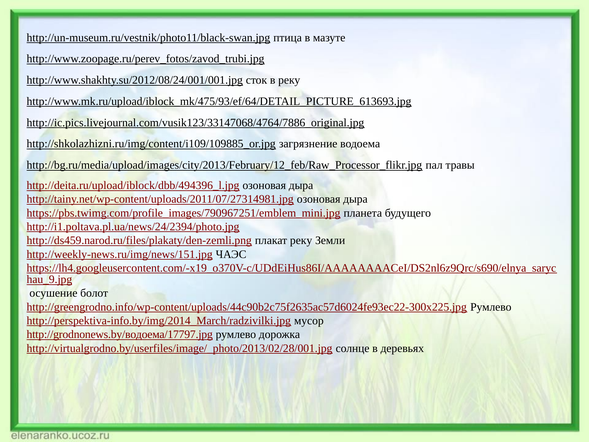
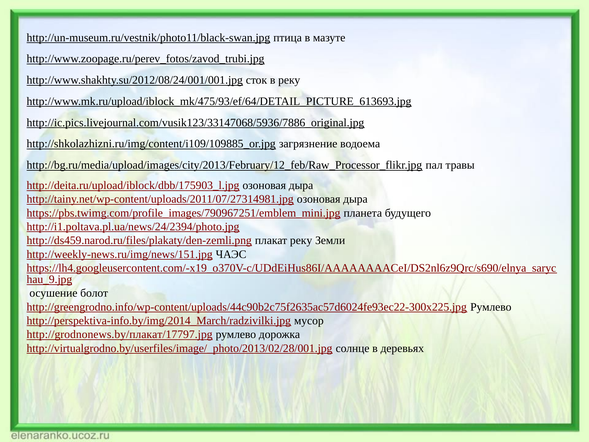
http://ic.pics.livejournal.com/vusik123/33147068/4764/7886_original.jpg: http://ic.pics.livejournal.com/vusik123/33147068/4764/7886_original.jpg -> http://ic.pics.livejournal.com/vusik123/33147068/5936/7886_original.jpg
http://deita.ru/upload/iblock/dbb/494396_l.jpg: http://deita.ru/upload/iblock/dbb/494396_l.jpg -> http://deita.ru/upload/iblock/dbb/175903_l.jpg
http://grodnonews.by/водоема/17797.jpg: http://grodnonews.by/водоема/17797.jpg -> http://grodnonews.by/плакат/17797.jpg
